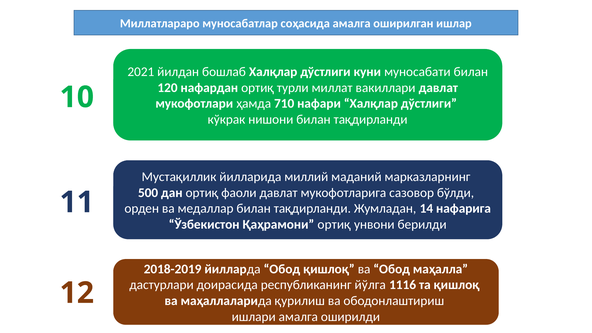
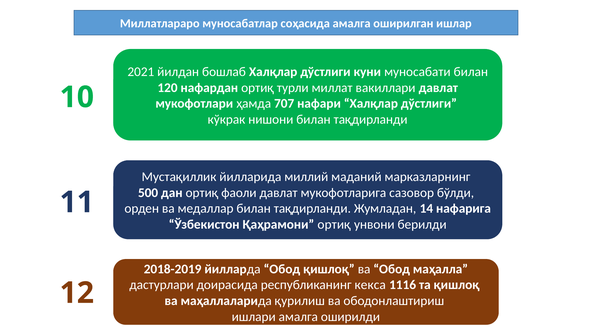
710: 710 -> 707
йўлга: йўлга -> кекса
